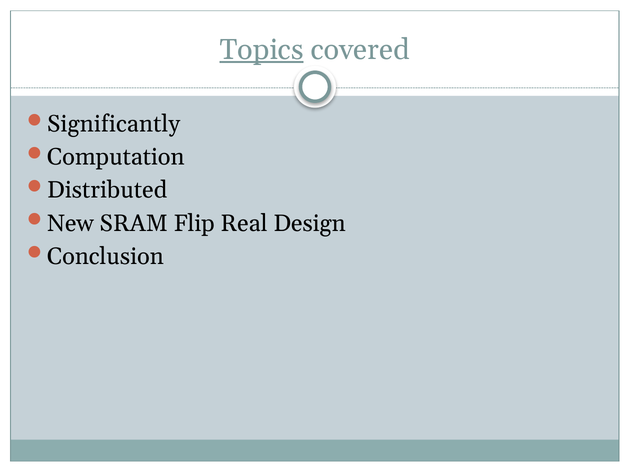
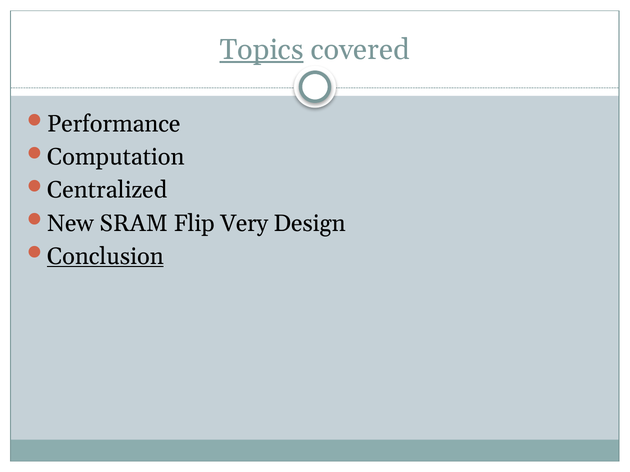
Significantly: Significantly -> Performance
Distributed: Distributed -> Centralized
Real: Real -> Very
Conclusion underline: none -> present
